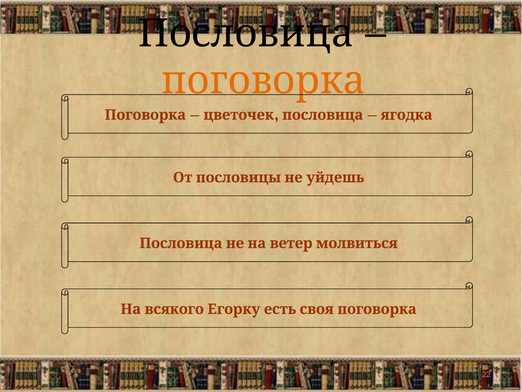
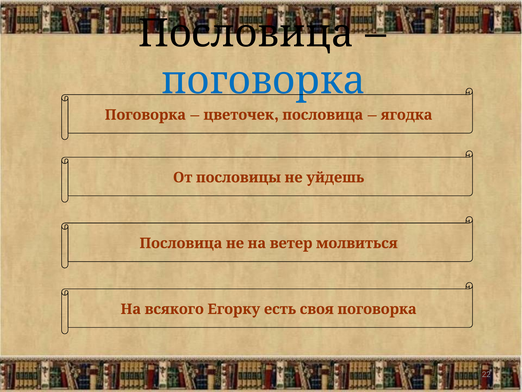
поговорка at (263, 80) colour: orange -> blue
